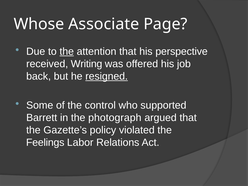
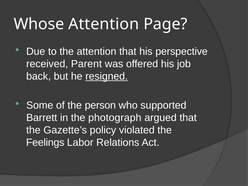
Whose Associate: Associate -> Attention
the at (67, 52) underline: present -> none
Writing: Writing -> Parent
control: control -> person
